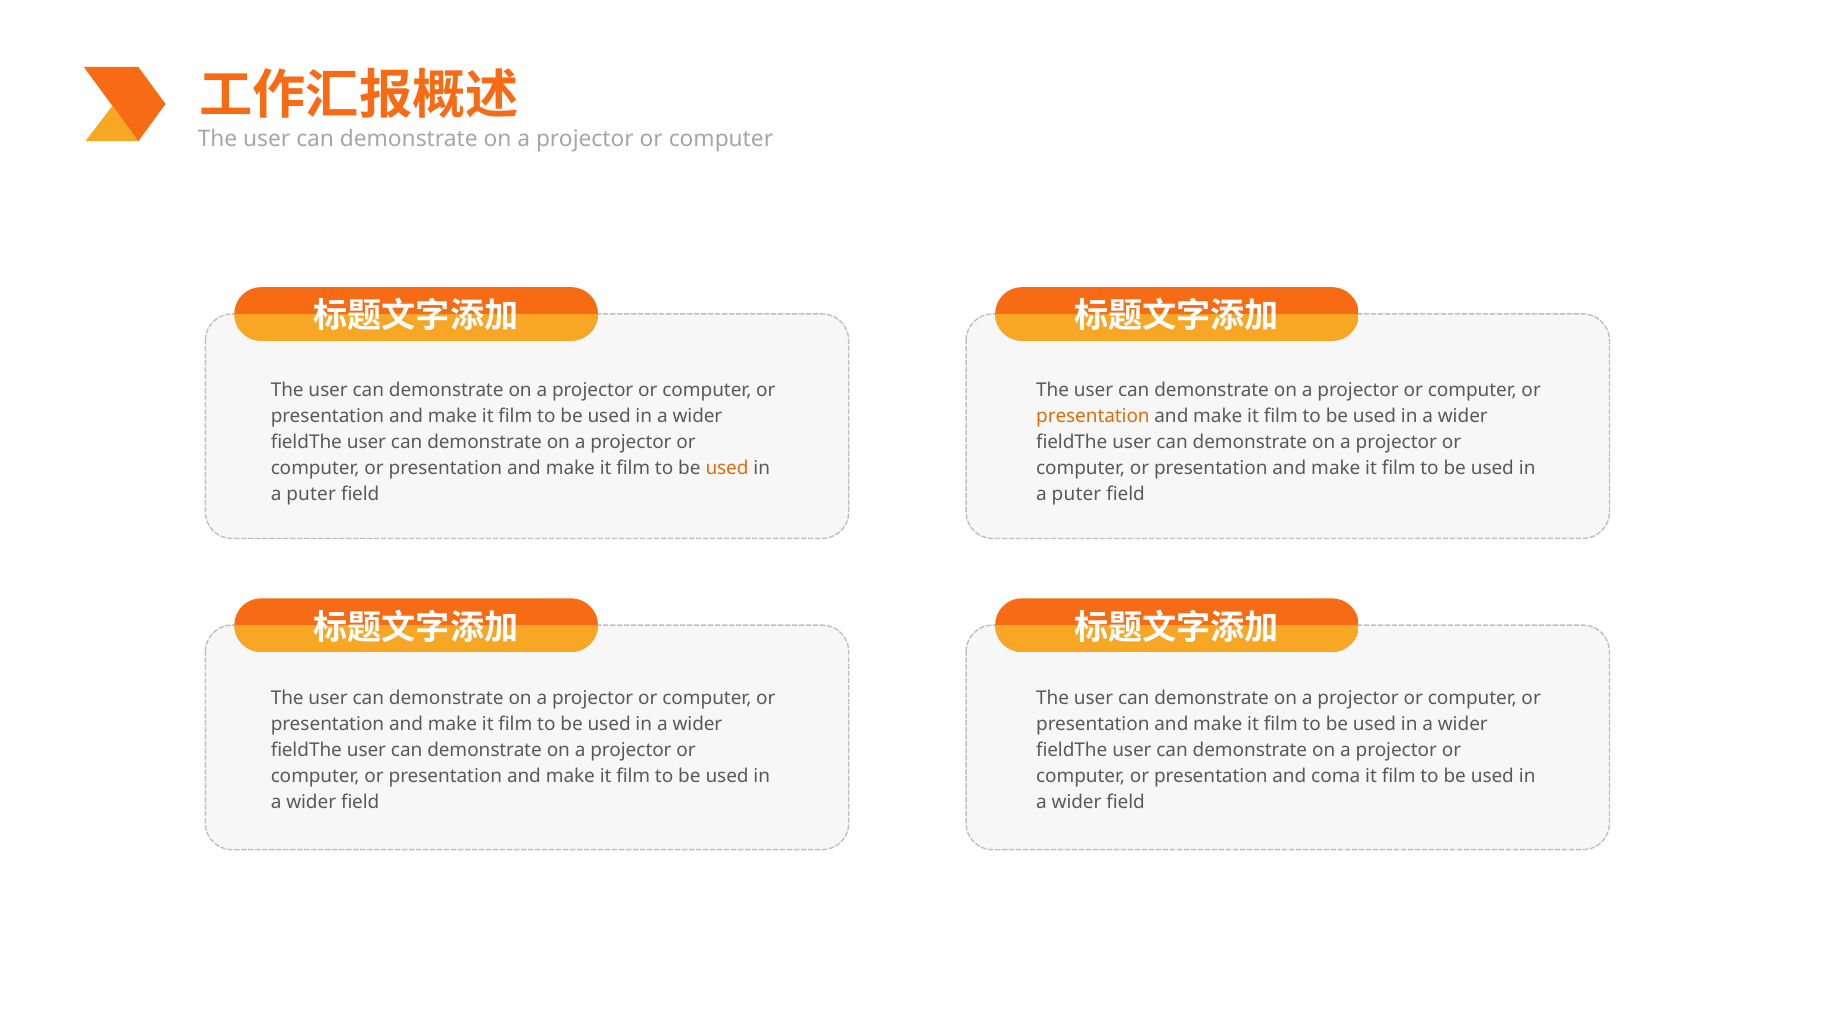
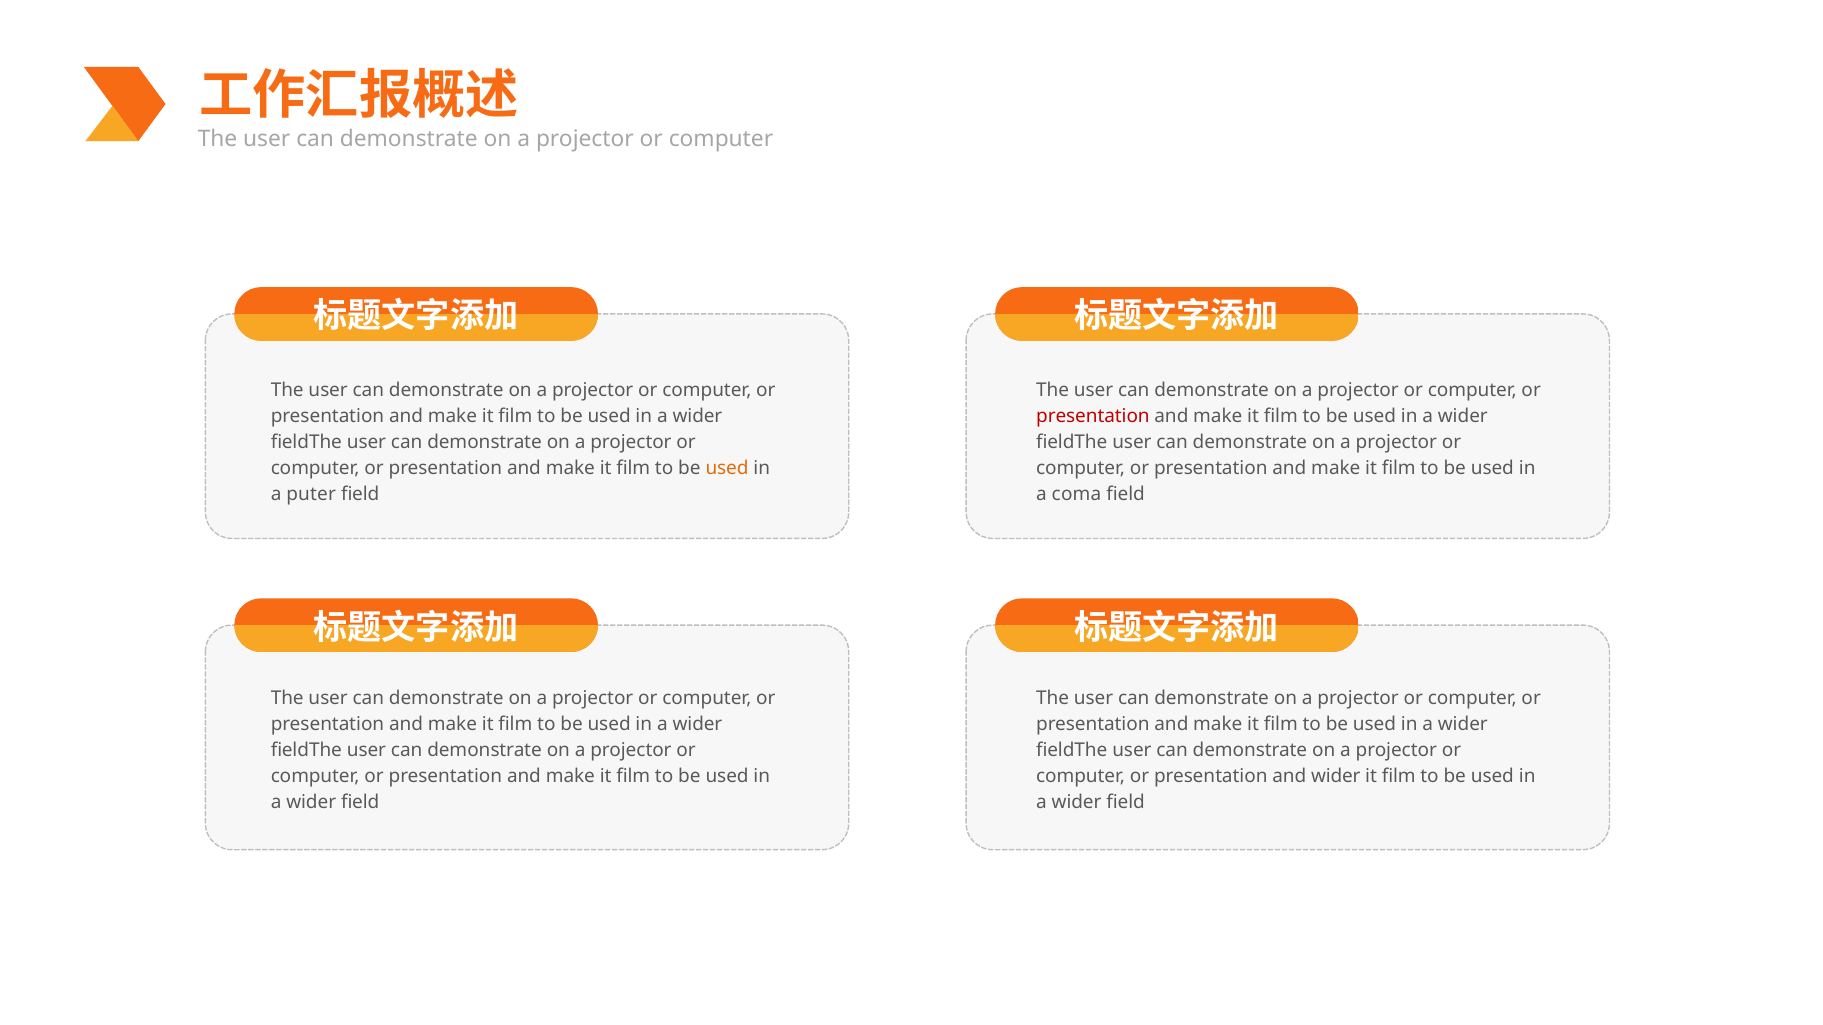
presentation at (1093, 416) colour: orange -> red
puter at (1077, 494): puter -> coma
and coma: coma -> wider
